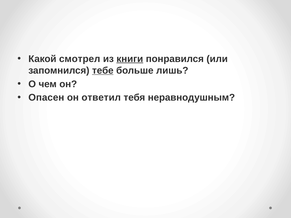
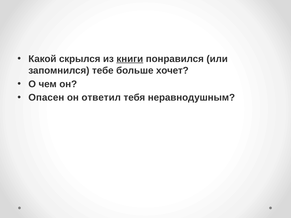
смотрел: смотрел -> скрылся
тебе underline: present -> none
лишь: лишь -> хочет
